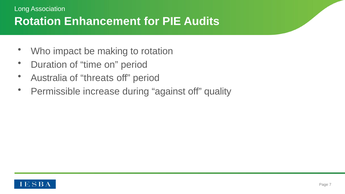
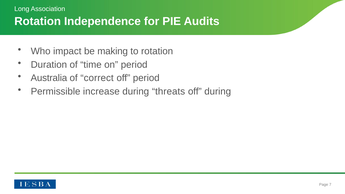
Enhancement: Enhancement -> Independence
threats: threats -> correct
against: against -> threats
off quality: quality -> during
